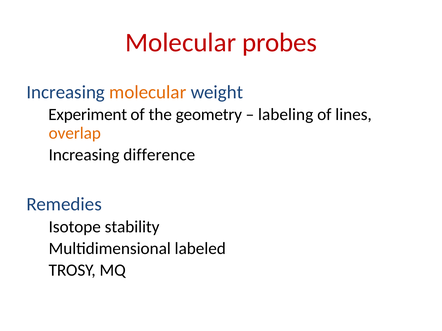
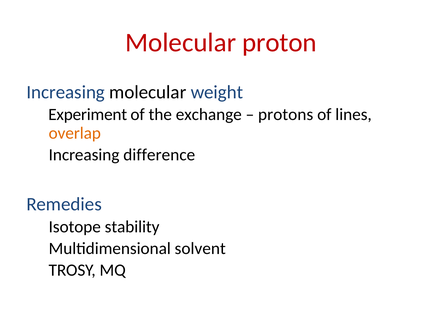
probes: probes -> proton
molecular at (148, 92) colour: orange -> black
geometry: geometry -> exchange
labeling: labeling -> protons
labeled: labeled -> solvent
